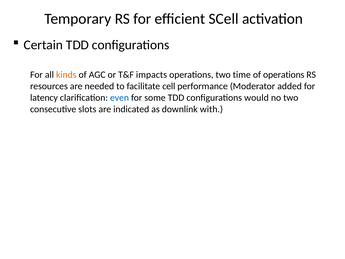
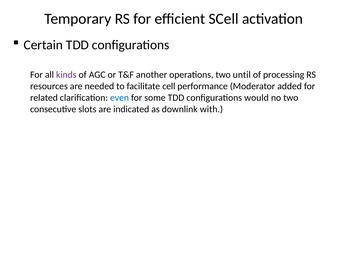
kinds colour: orange -> purple
impacts: impacts -> another
time: time -> until
of operations: operations -> processing
latency: latency -> related
